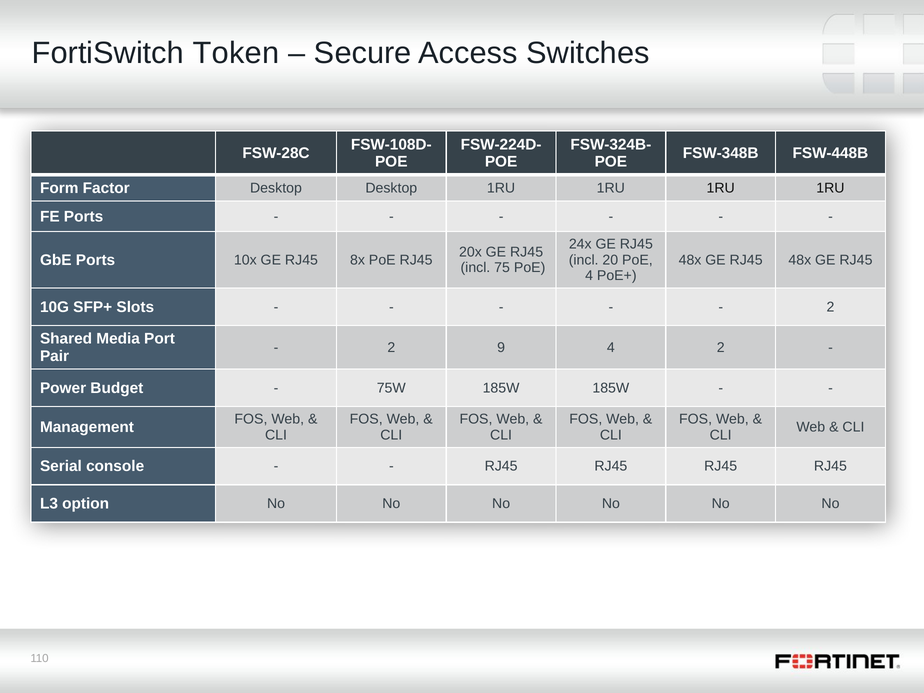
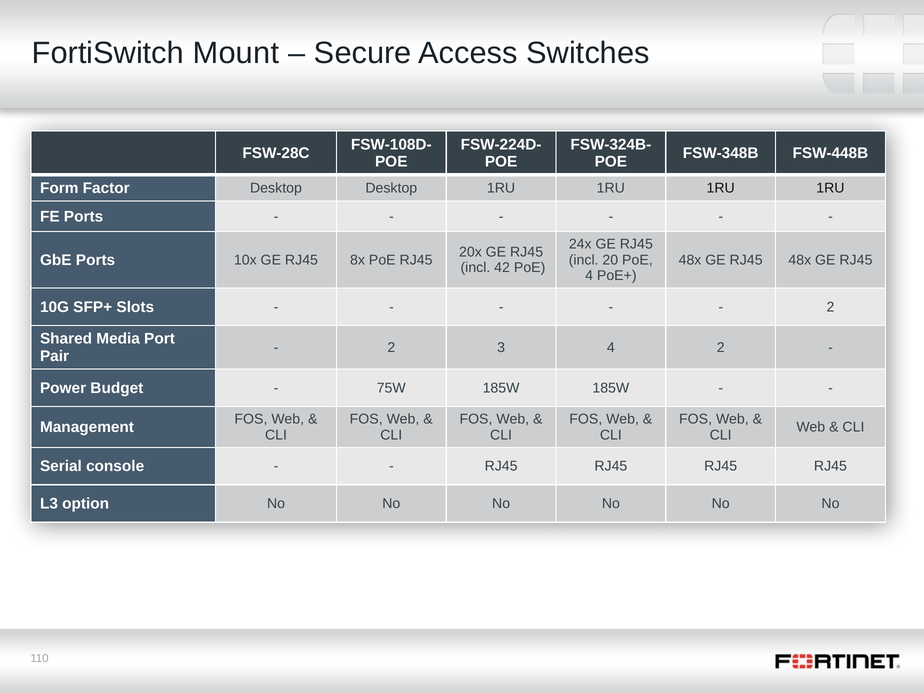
Token: Token -> Mount
75: 75 -> 42
9: 9 -> 3
